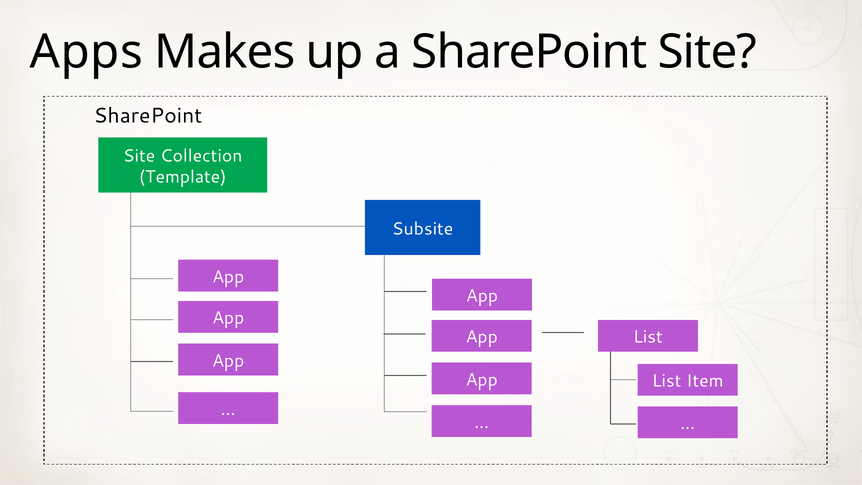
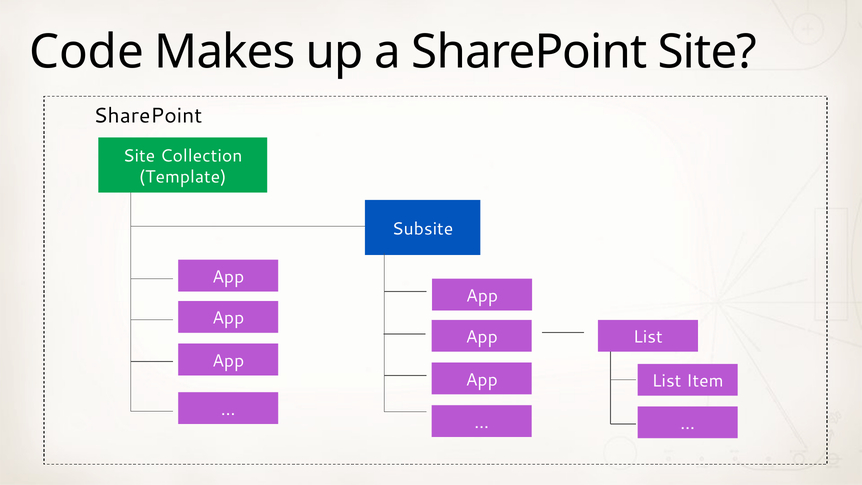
Apps: Apps -> Code
